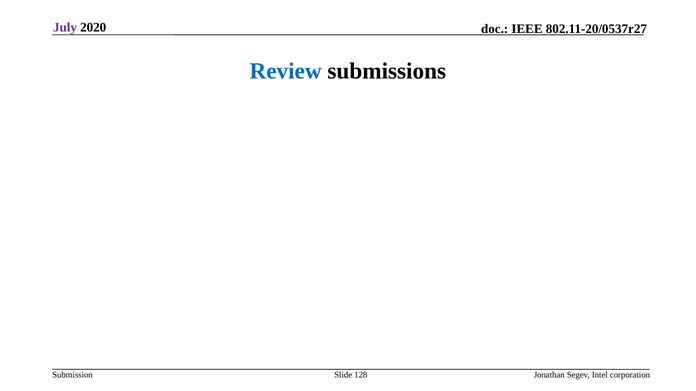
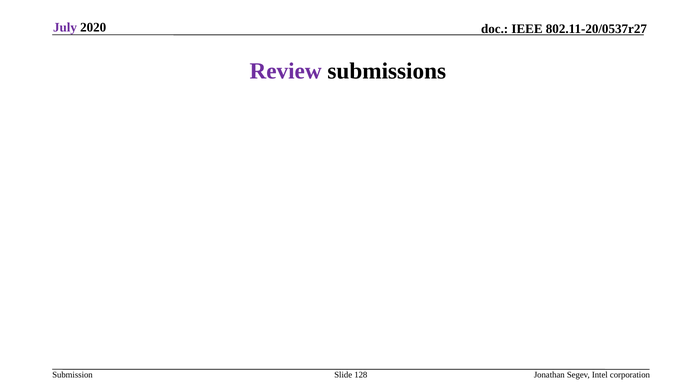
Review colour: blue -> purple
